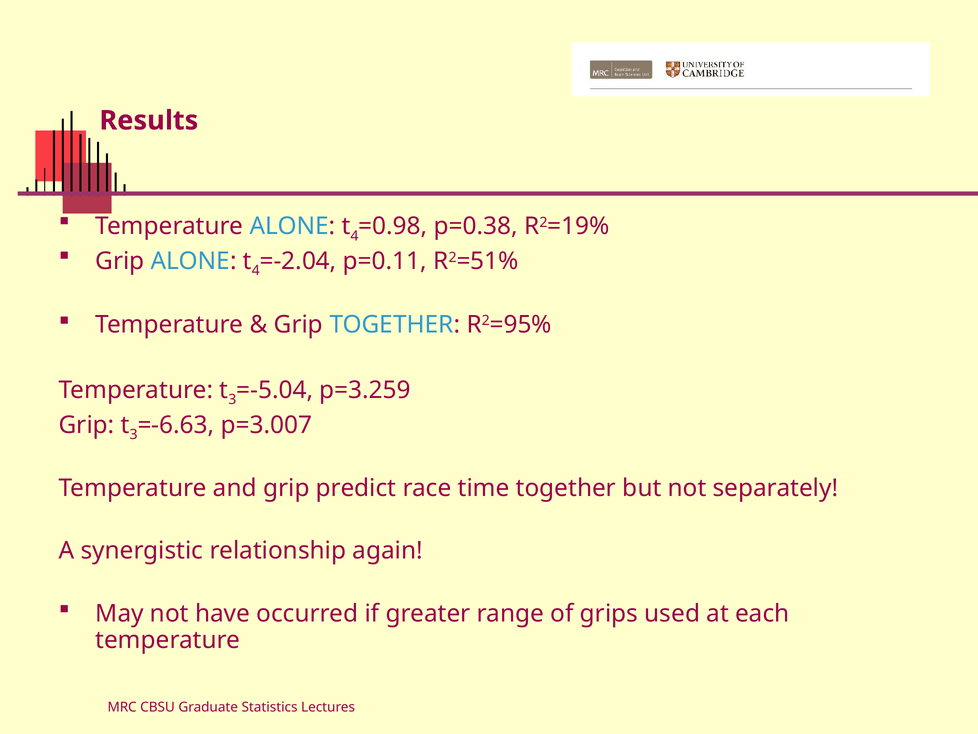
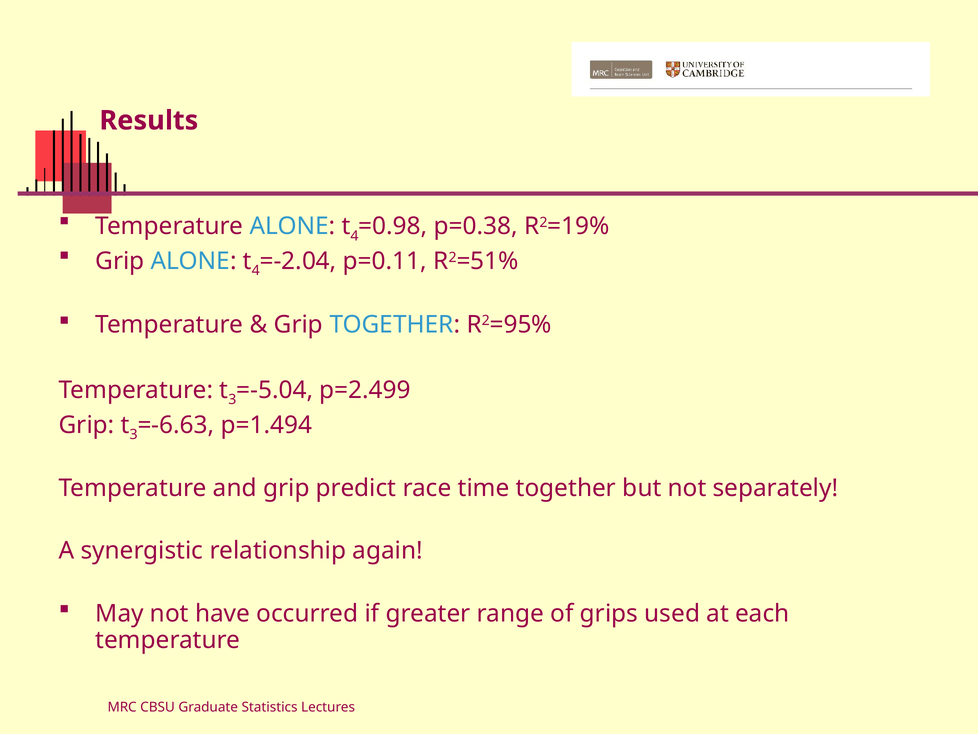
p=3.259: p=3.259 -> p=2.499
p=3.007: p=3.007 -> p=1.494
